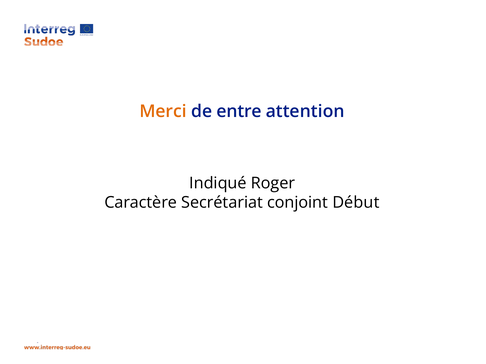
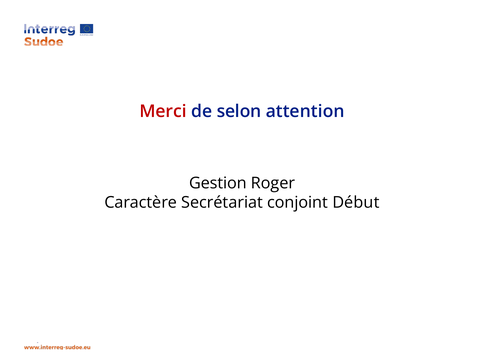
Merci colour: orange -> red
entre: entre -> selon
Indiqué: Indiqué -> Gestion
